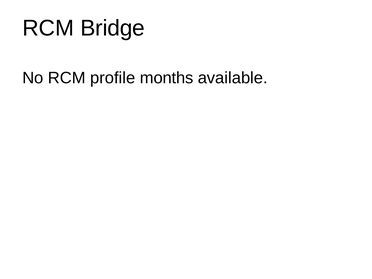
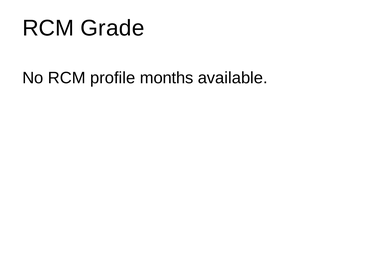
Bridge: Bridge -> Grade
